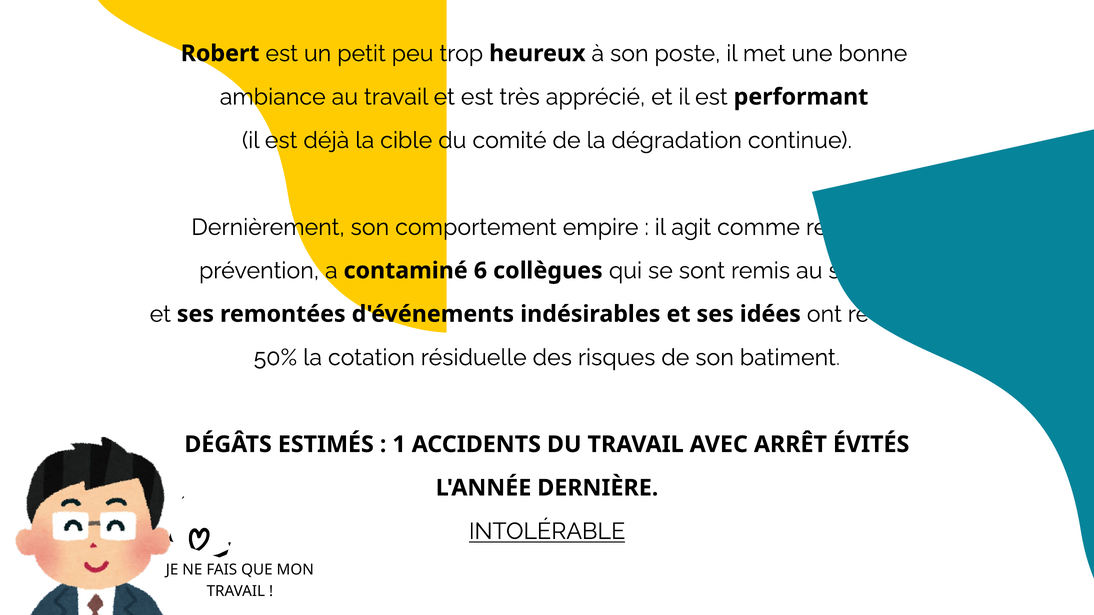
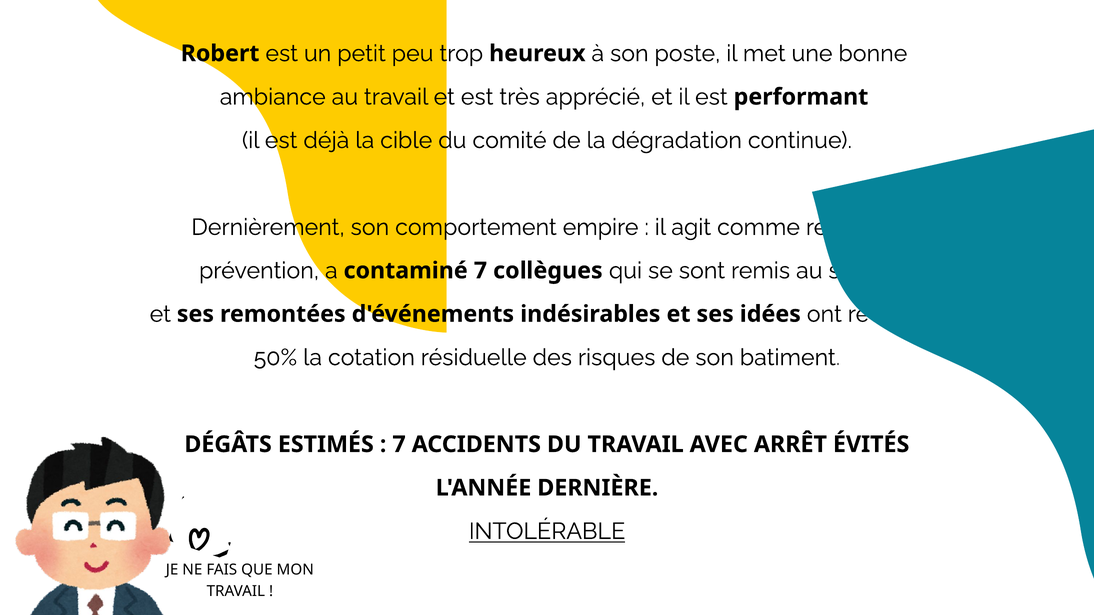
contaminé 6: 6 -> 7
1 at (399, 445): 1 -> 7
